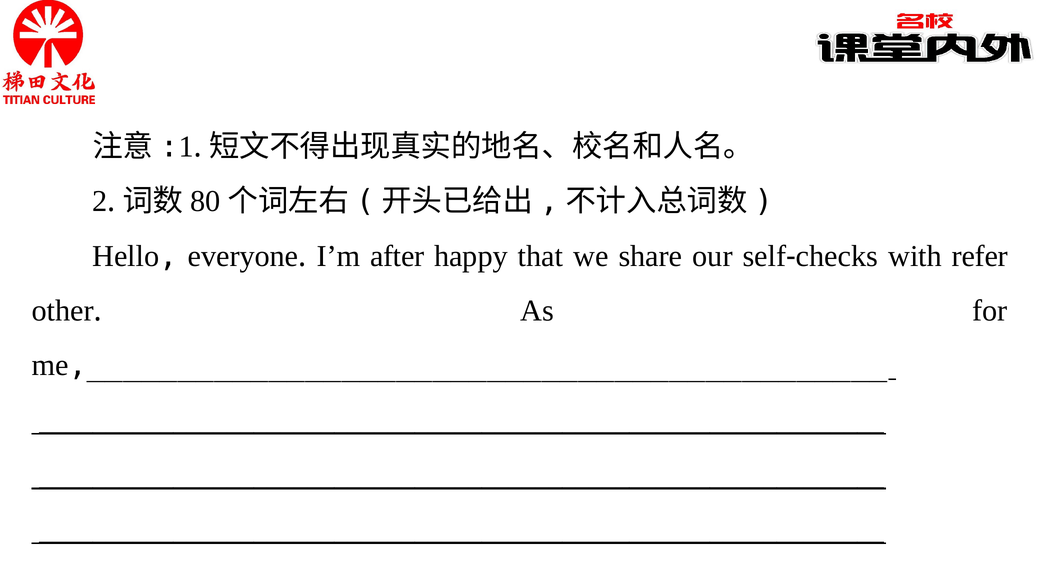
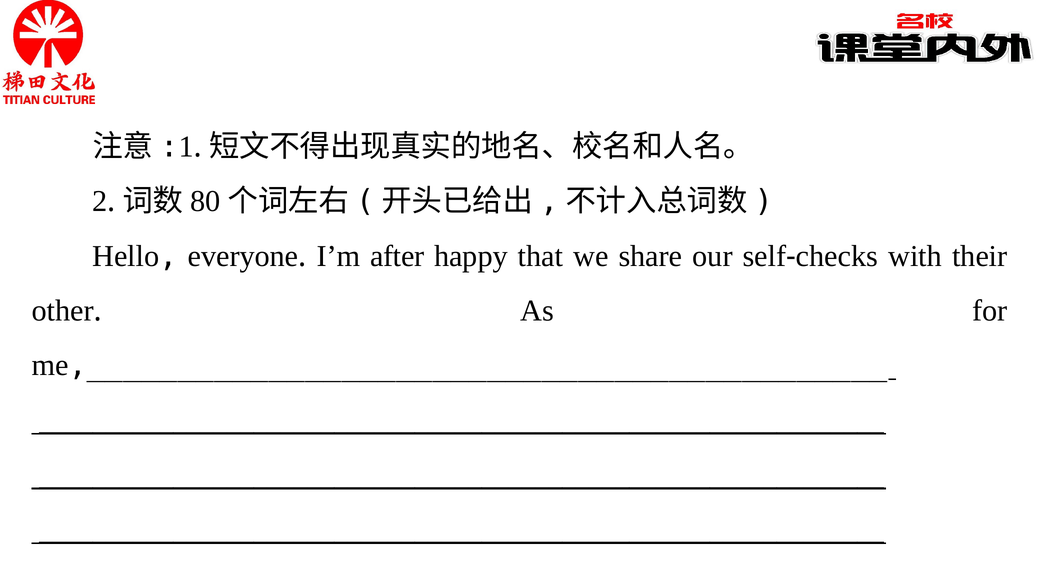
refer: refer -> their
